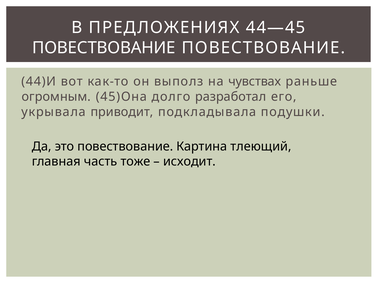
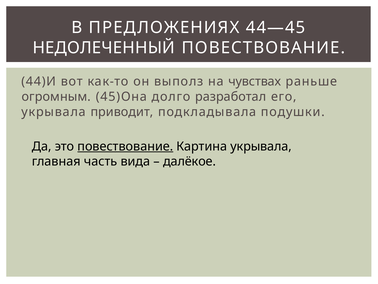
ПОВЕСТВОВАНИЕ at (104, 48): ПОВЕСТВОВАНИЕ -> НЕДОЛЕЧЕННЫЙ
повествование at (125, 146) underline: none -> present
Картина тлеющий: тлеющий -> укрывала
тоже: тоже -> вида
исходит: исходит -> далёкое
